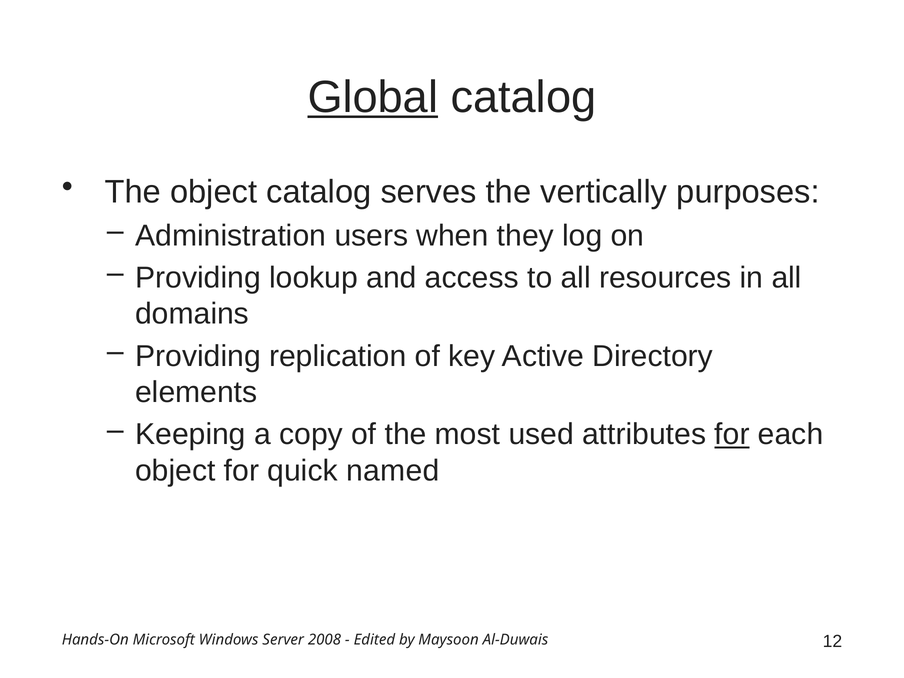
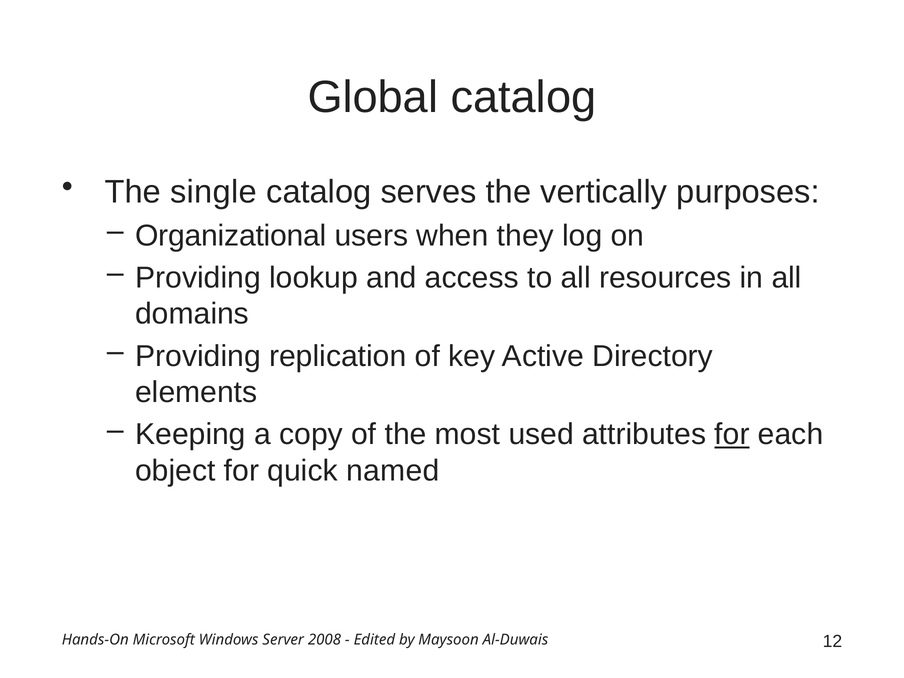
Global underline: present -> none
The object: object -> single
Administration: Administration -> Organizational
